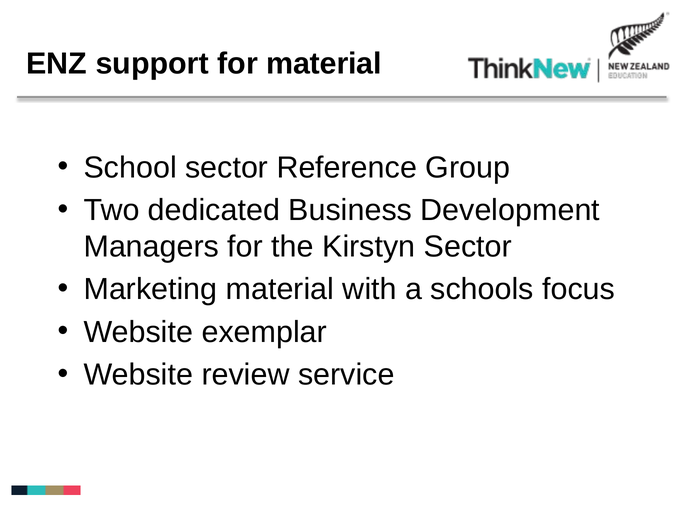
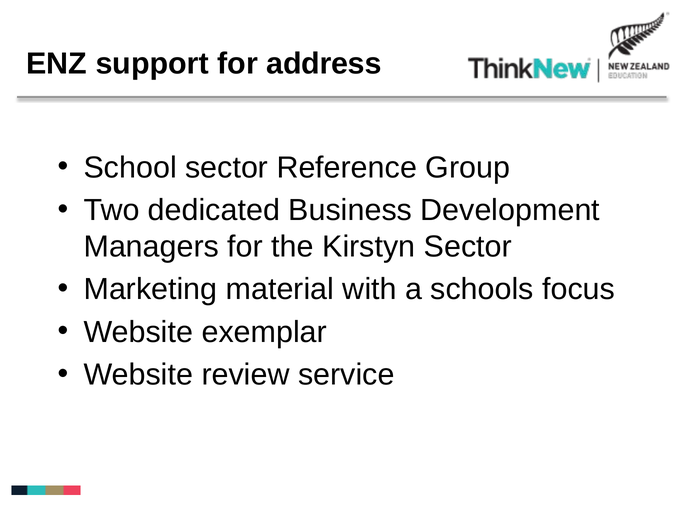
for material: material -> address
